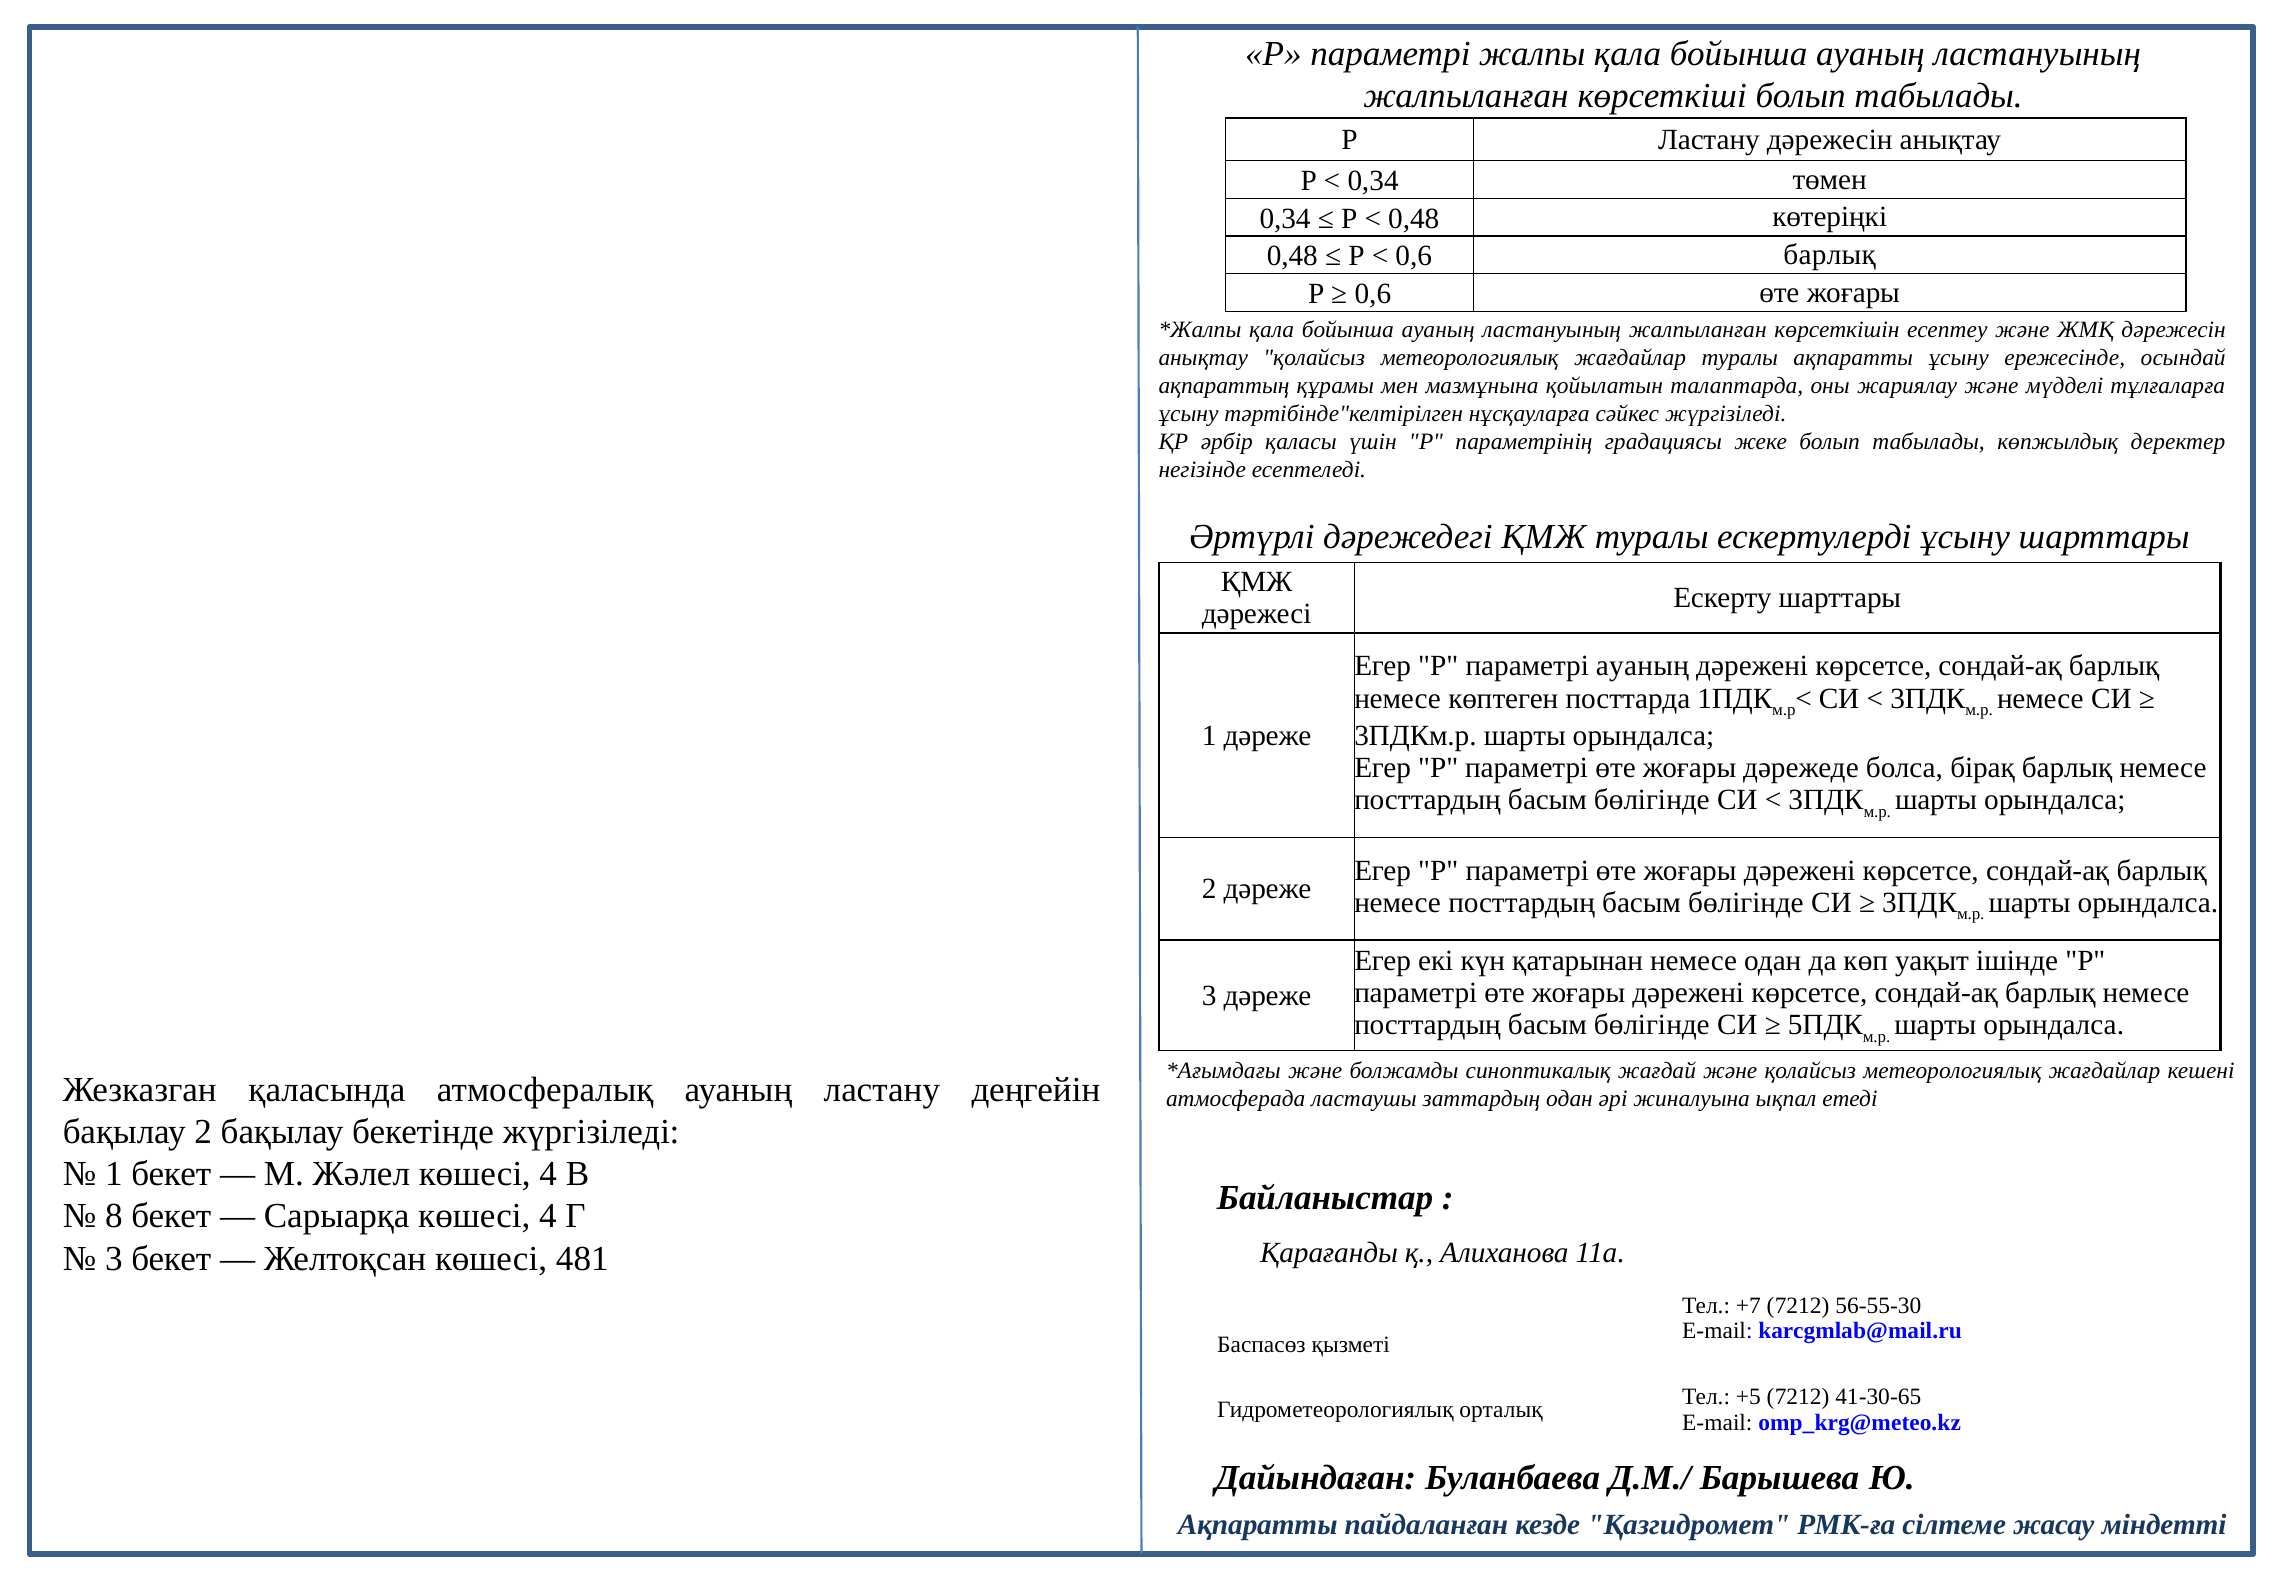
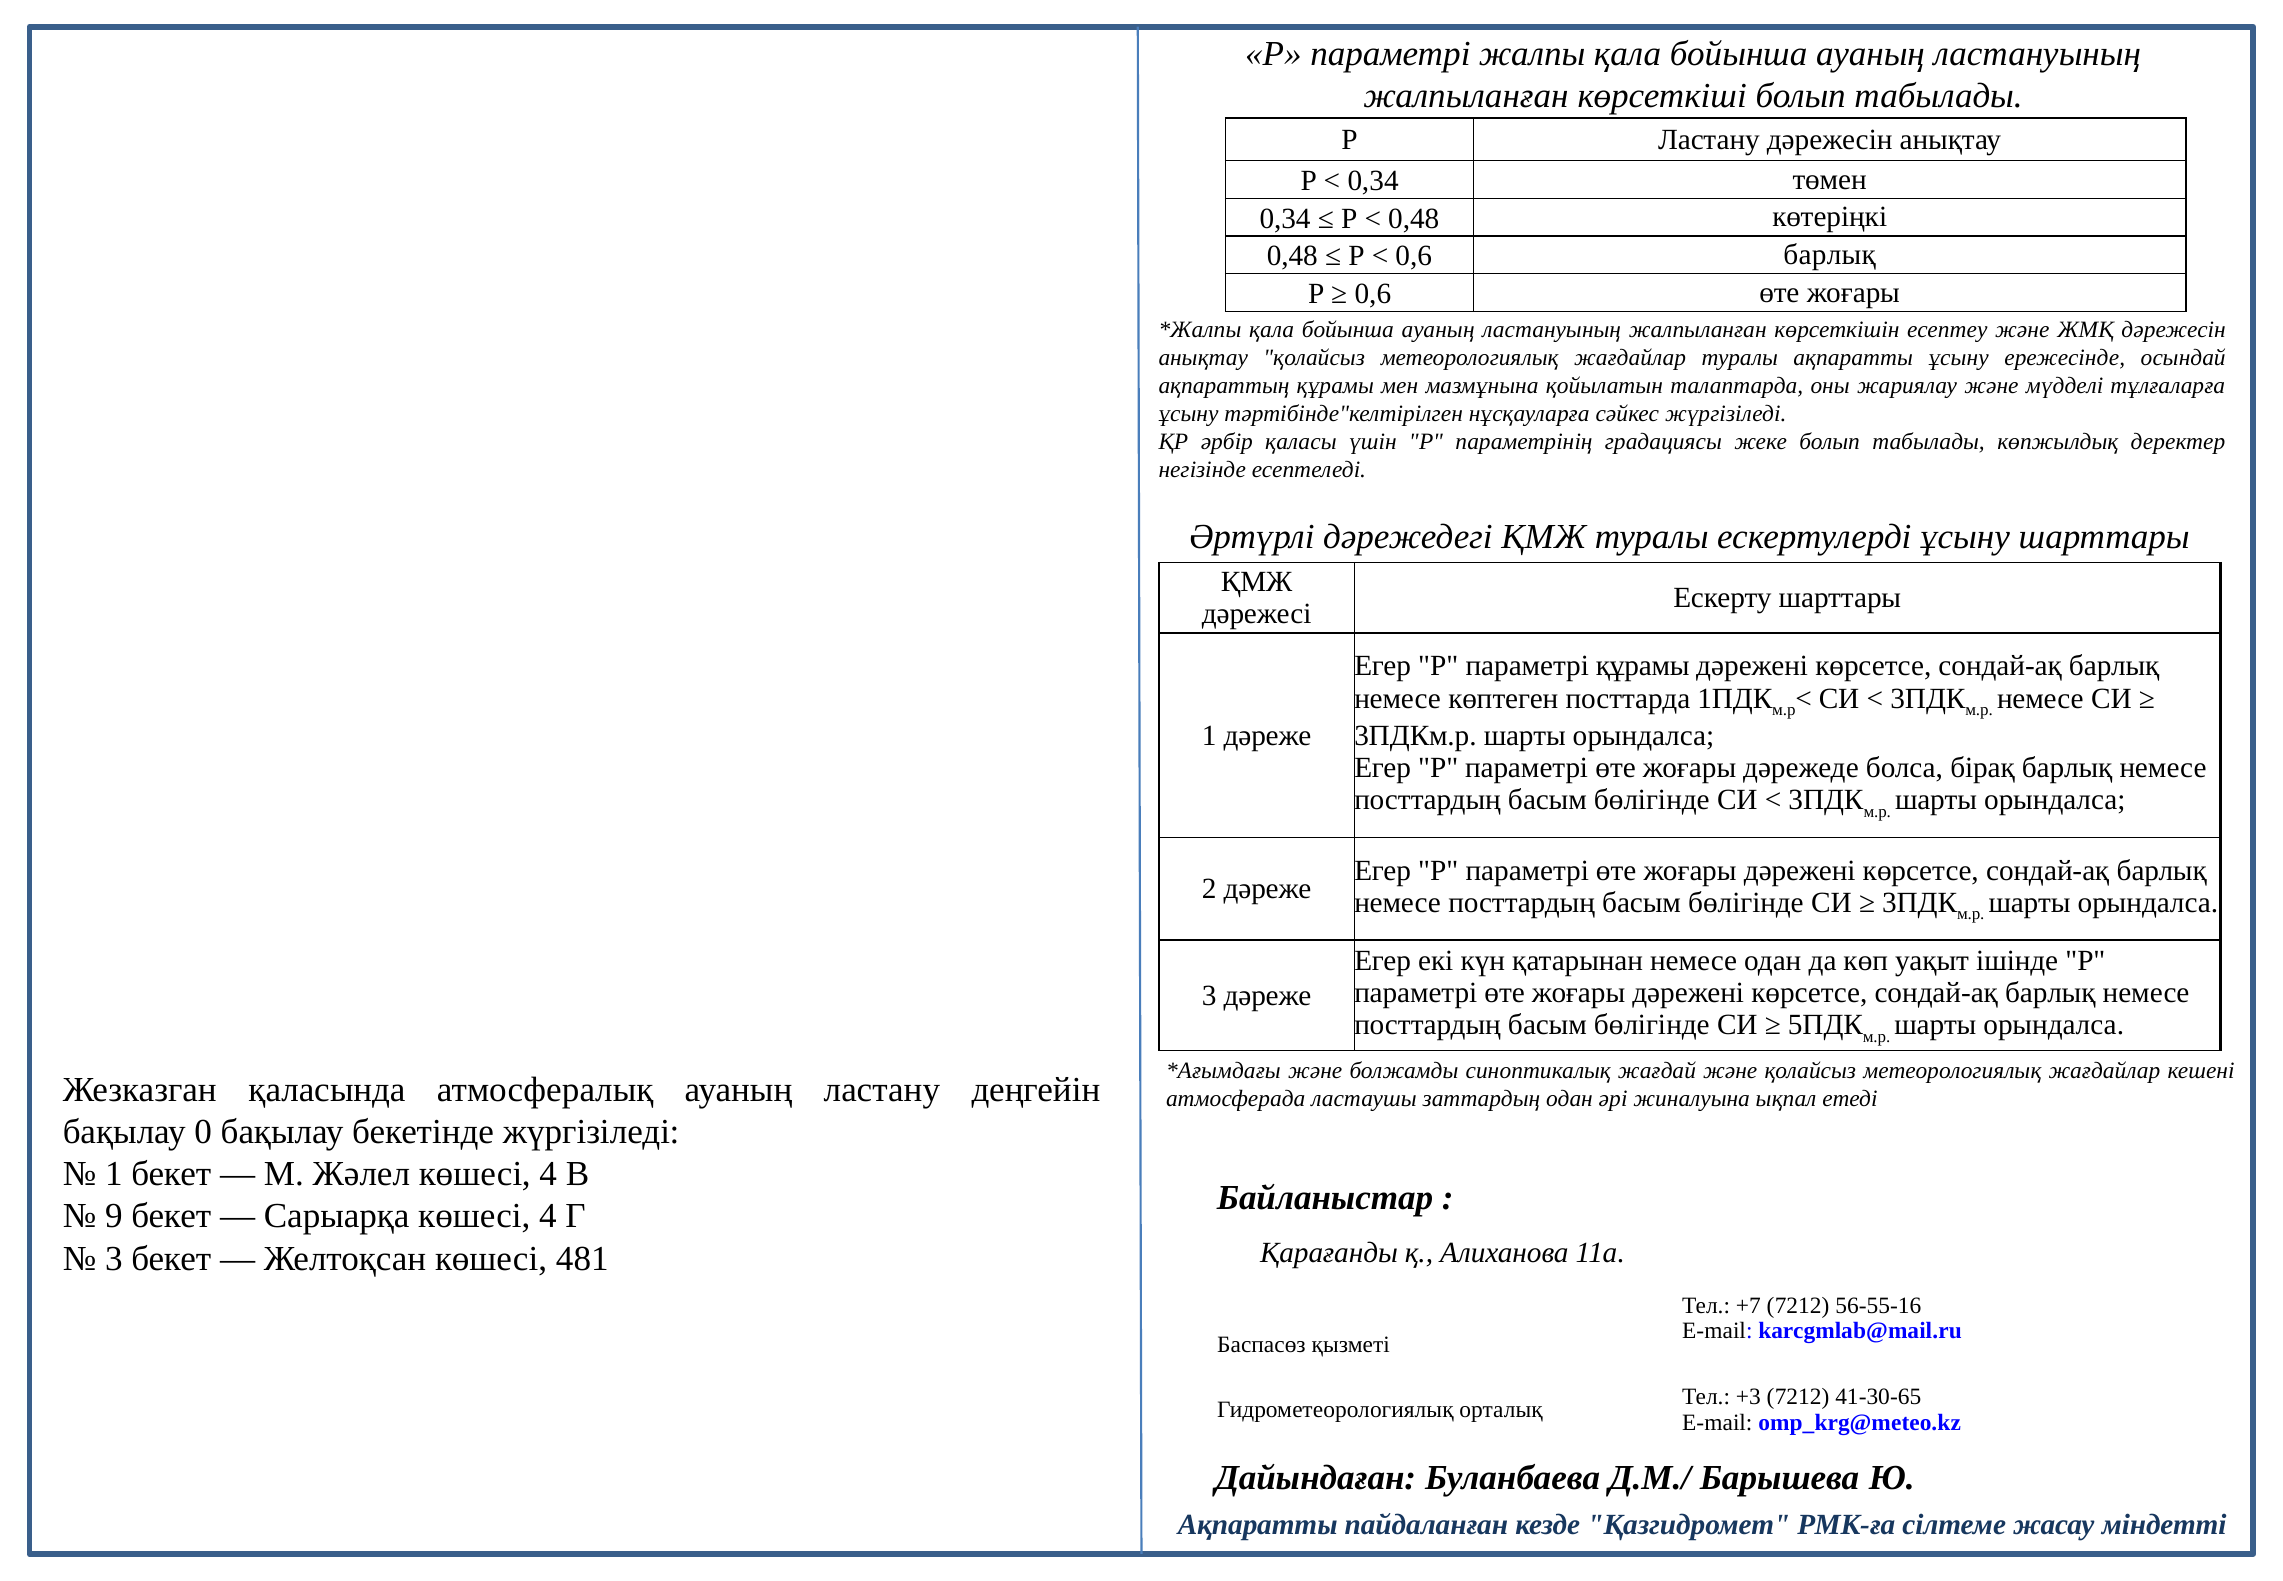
параметрі ауаның: ауаның -> құрамы
бақылау 2: 2 -> 0
8: 8 -> 9
56-55-30: 56-55-30 -> 56-55-16
+5: +5 -> +3
